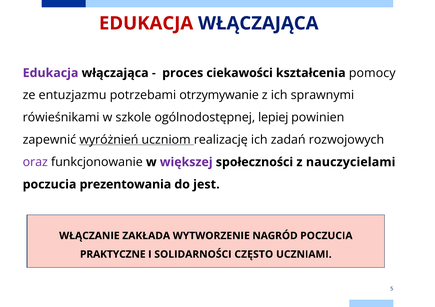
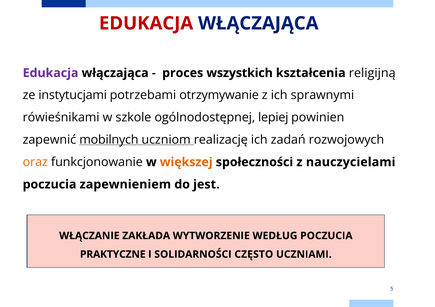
ciekawości: ciekawości -> wszystkich
pomocy: pomocy -> religijną
entuzjazmu: entuzjazmu -> instytucjami
wyróżnień: wyróżnień -> mobilnych
oraz colour: purple -> orange
większej colour: purple -> orange
prezentowania: prezentowania -> zapewnieniem
NAGRÓD: NAGRÓD -> WEDŁUG
